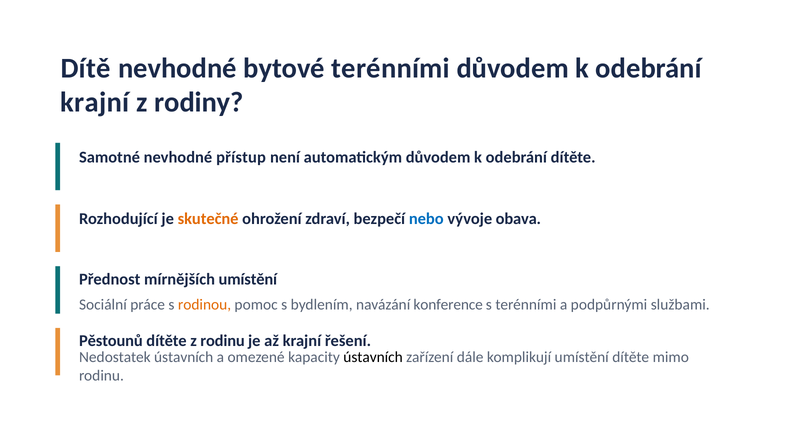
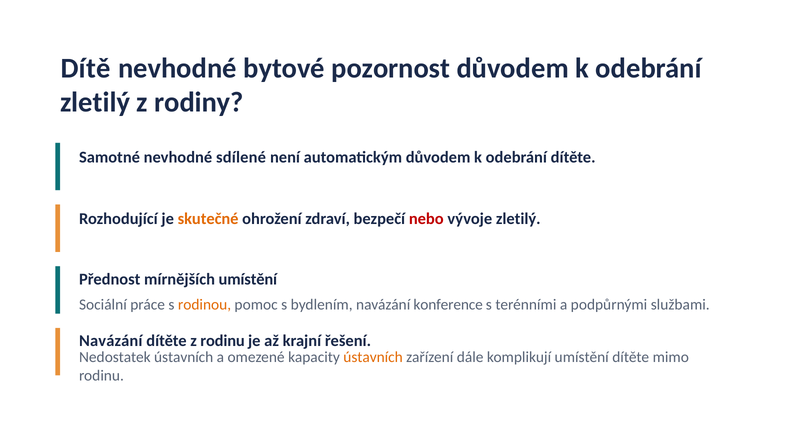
bytové terénními: terénními -> pozornost
krajní at (95, 102): krajní -> zletilý
přístup: přístup -> sdílené
nebo colour: blue -> red
vývoje obava: obava -> zletilý
Pěstounů at (111, 341): Pěstounů -> Navázání
ústavních at (373, 357) colour: black -> orange
